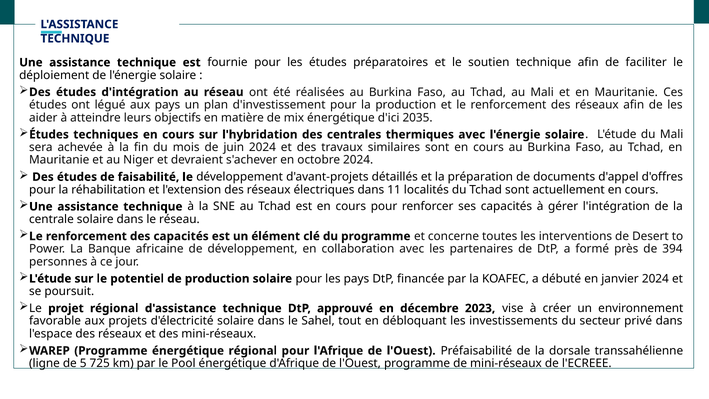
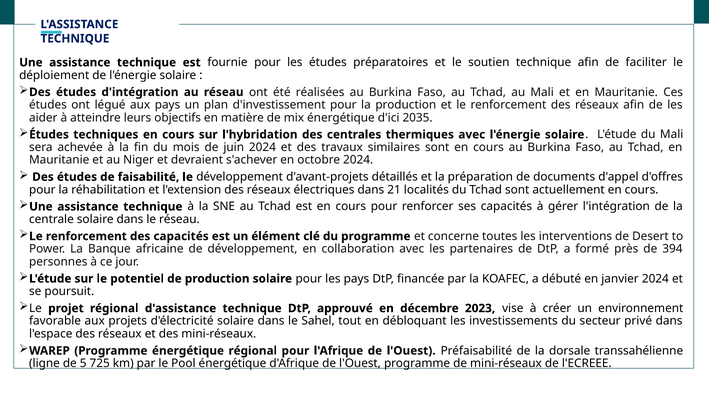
11: 11 -> 21
